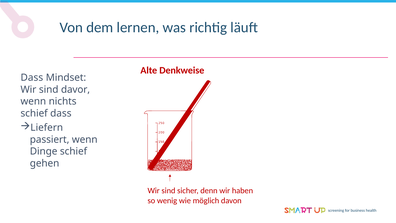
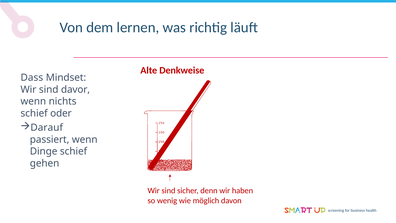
schief dass: dass -> oder
Liefern: Liefern -> Darauf
